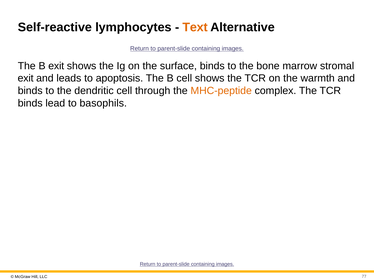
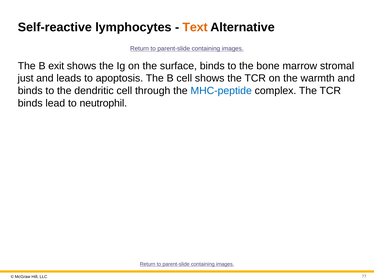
exit at (26, 78): exit -> just
MHC-peptide colour: orange -> blue
basophils: basophils -> neutrophil
